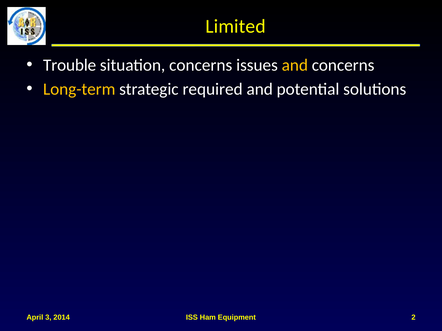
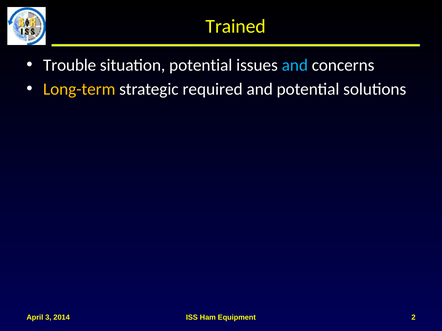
Limited: Limited -> Trained
situation concerns: concerns -> potential
and at (295, 65) colour: yellow -> light blue
